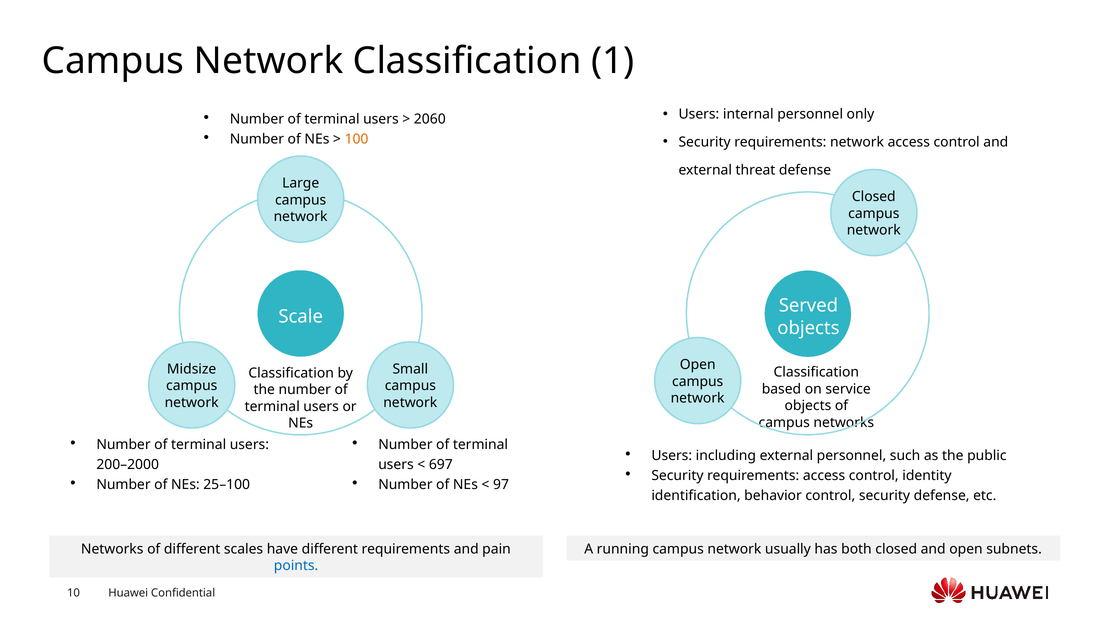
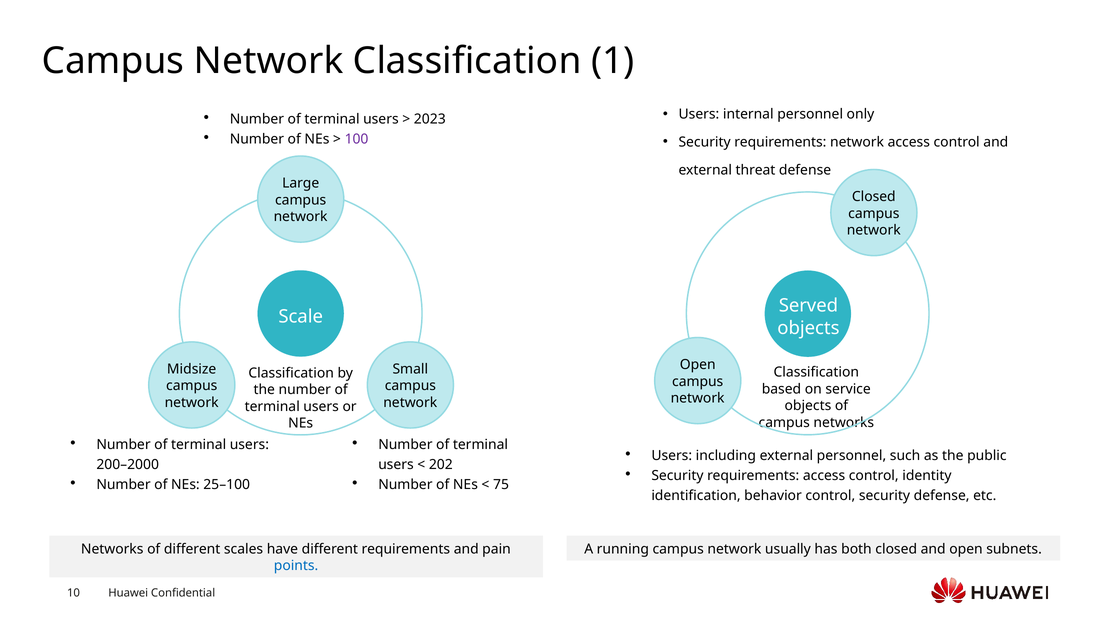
2060: 2060 -> 2023
100 colour: orange -> purple
697: 697 -> 202
97: 97 -> 75
